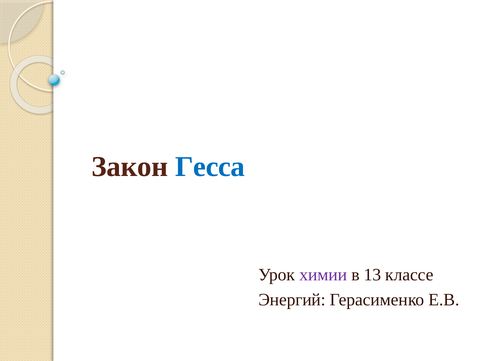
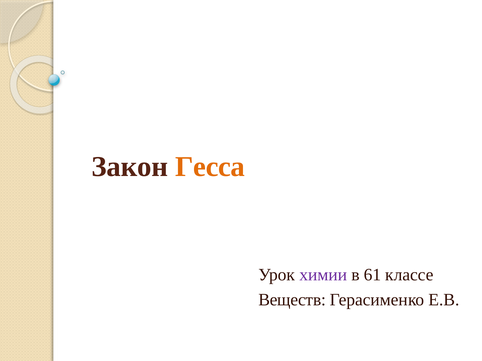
Гесса colour: blue -> orange
13: 13 -> 61
Энергий: Энергий -> Веществ
